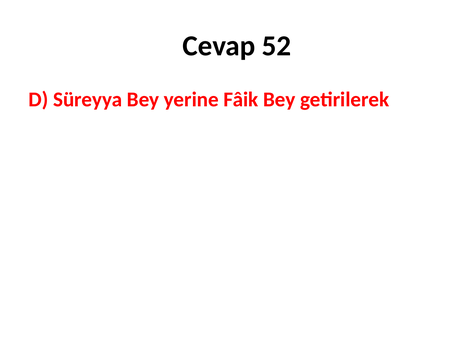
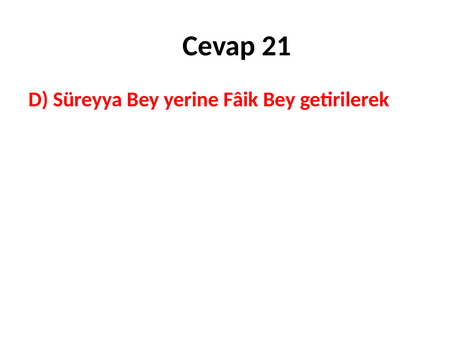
52: 52 -> 21
